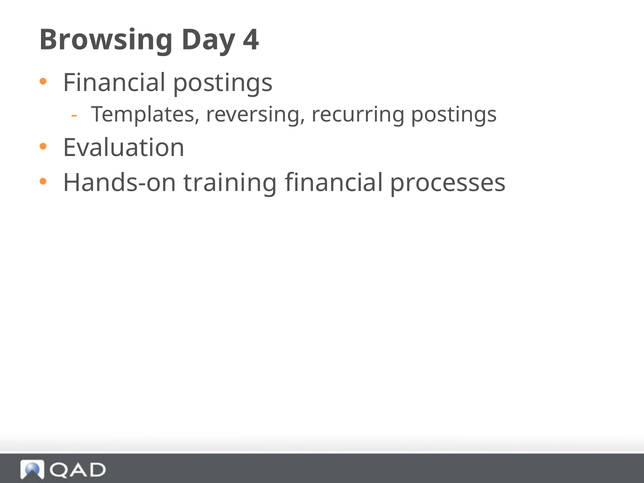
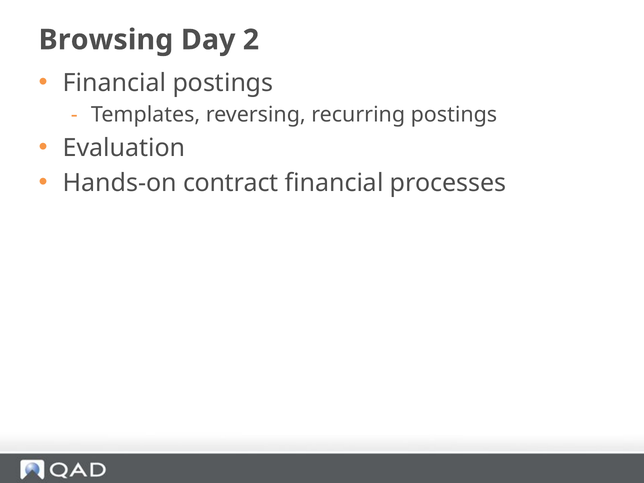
4: 4 -> 2
training: training -> contract
